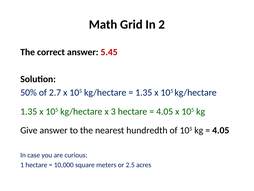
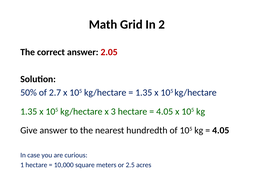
5.45: 5.45 -> 2.05
